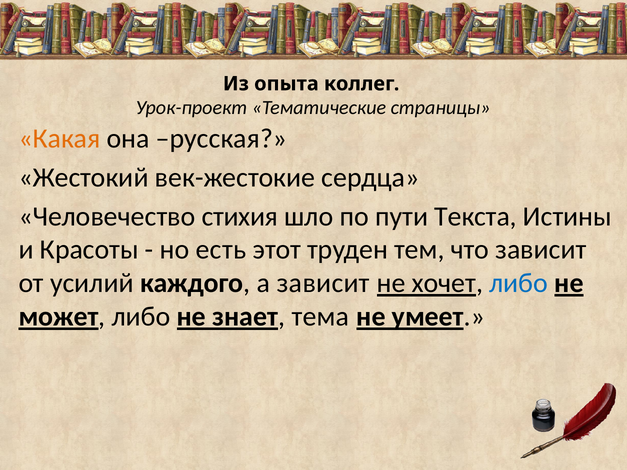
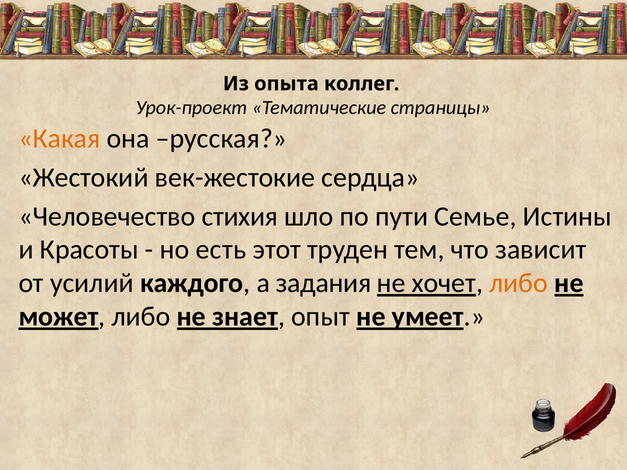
Текста: Текста -> Семье
а зависит: зависит -> задания
либо at (519, 283) colour: blue -> orange
тема: тема -> опыт
